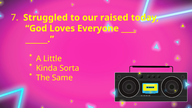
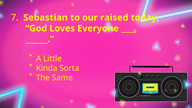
Struggled: Struggled -> Sebastian
